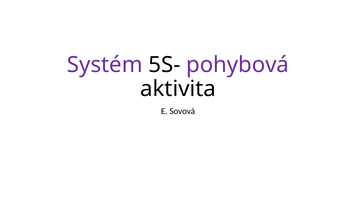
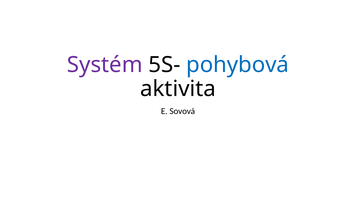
pohybová colour: purple -> blue
